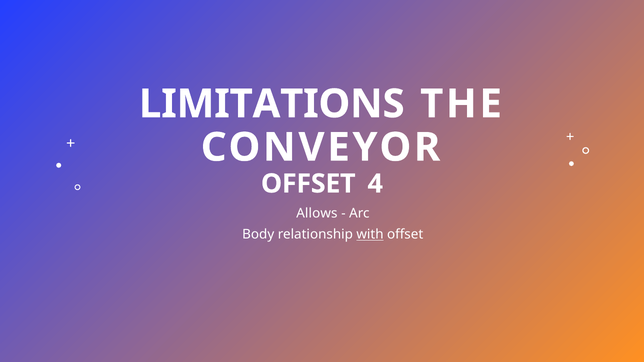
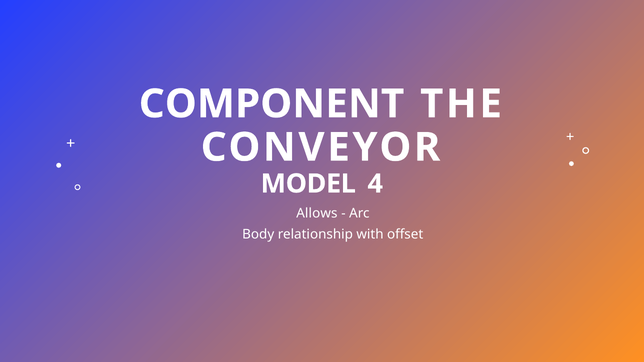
LIMITATIONS: LIMITATIONS -> COMPONENT
OFFSET at (308, 184): OFFSET -> MODEL
with underline: present -> none
